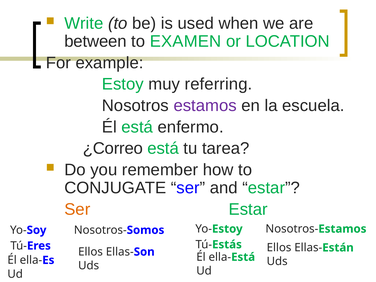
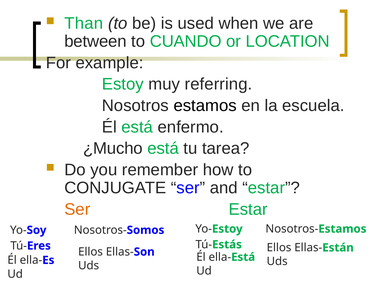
Write: Write -> Than
EXAMEN: EXAMEN -> CUANDO
estamos at (205, 106) colour: purple -> black
¿Correo: ¿Correo -> ¿Mucho
